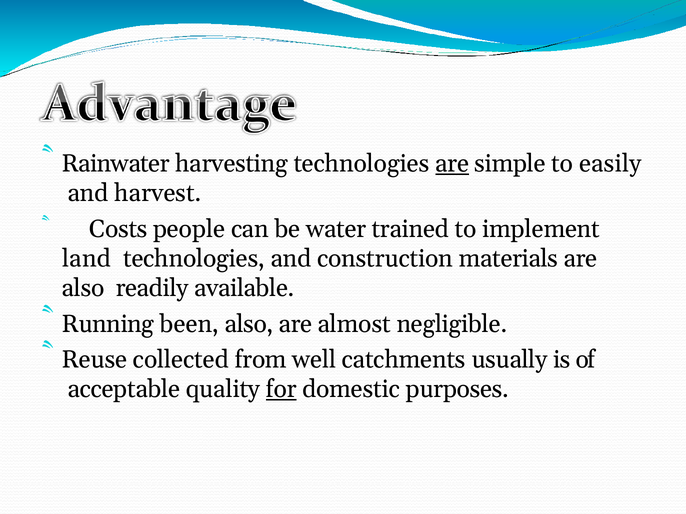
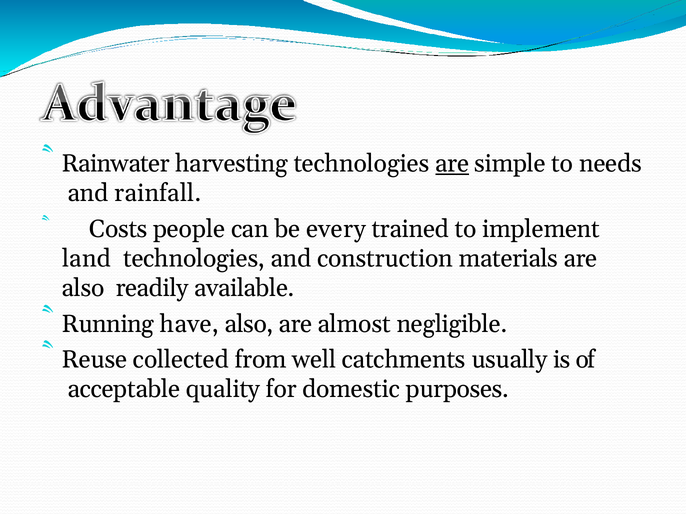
easily: easily -> needs
harvest: harvest -> rainfall
water: water -> every
been: been -> have
for underline: present -> none
